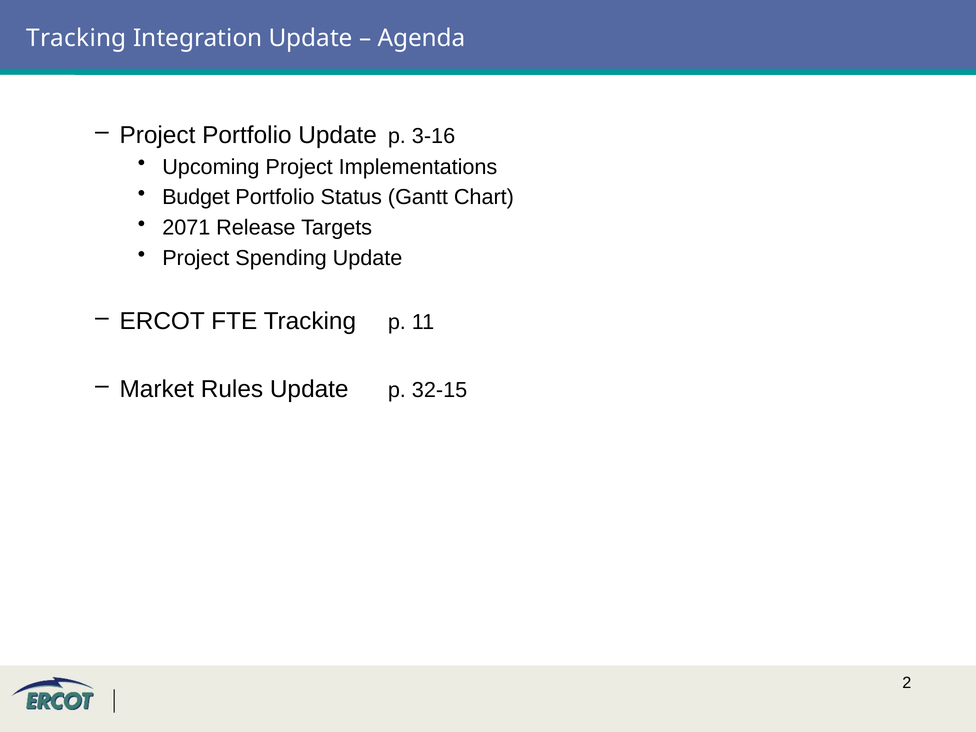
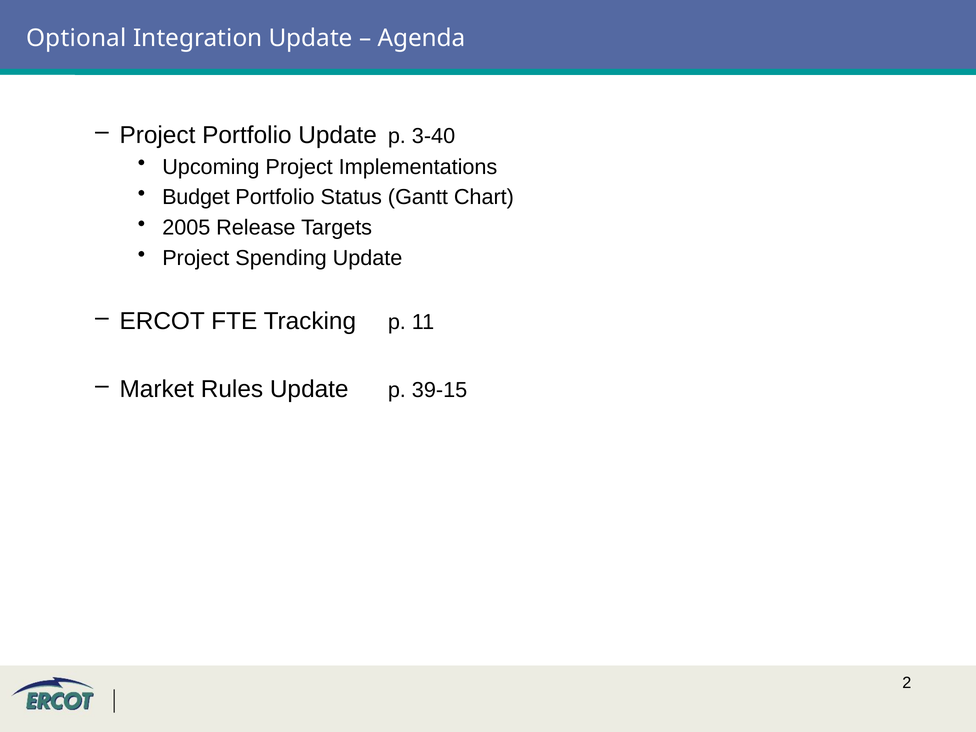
Tracking at (76, 38): Tracking -> Optional
3-16: 3-16 -> 3-40
2071: 2071 -> 2005
32-15: 32-15 -> 39-15
